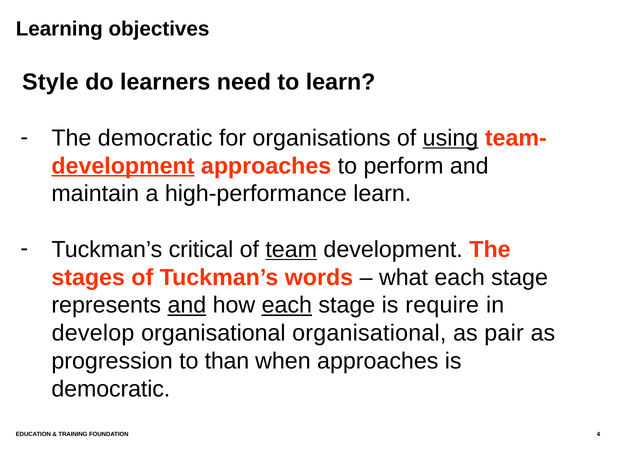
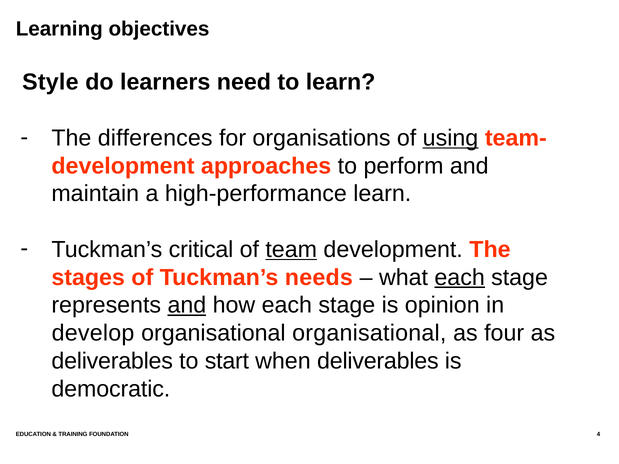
The democratic: democratic -> differences
development at (123, 166) underline: present -> none
words: words -> needs
each at (460, 278) underline: none -> present
each at (287, 305) underline: present -> none
require: require -> opinion
pair: pair -> four
progression at (112, 361): progression -> deliverables
than: than -> start
when approaches: approaches -> deliverables
